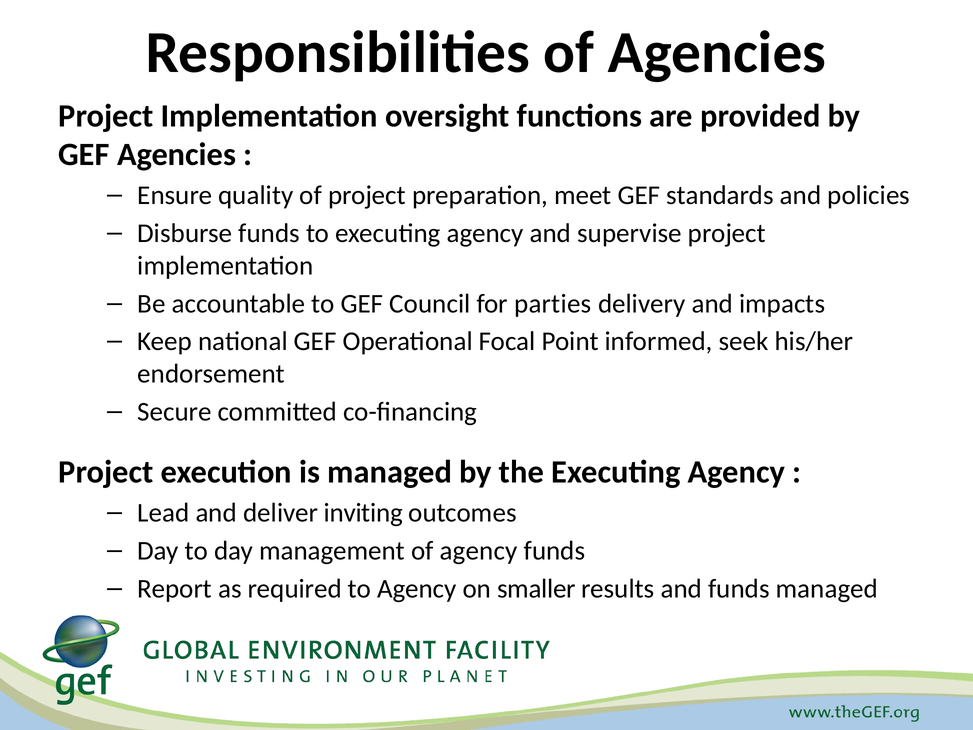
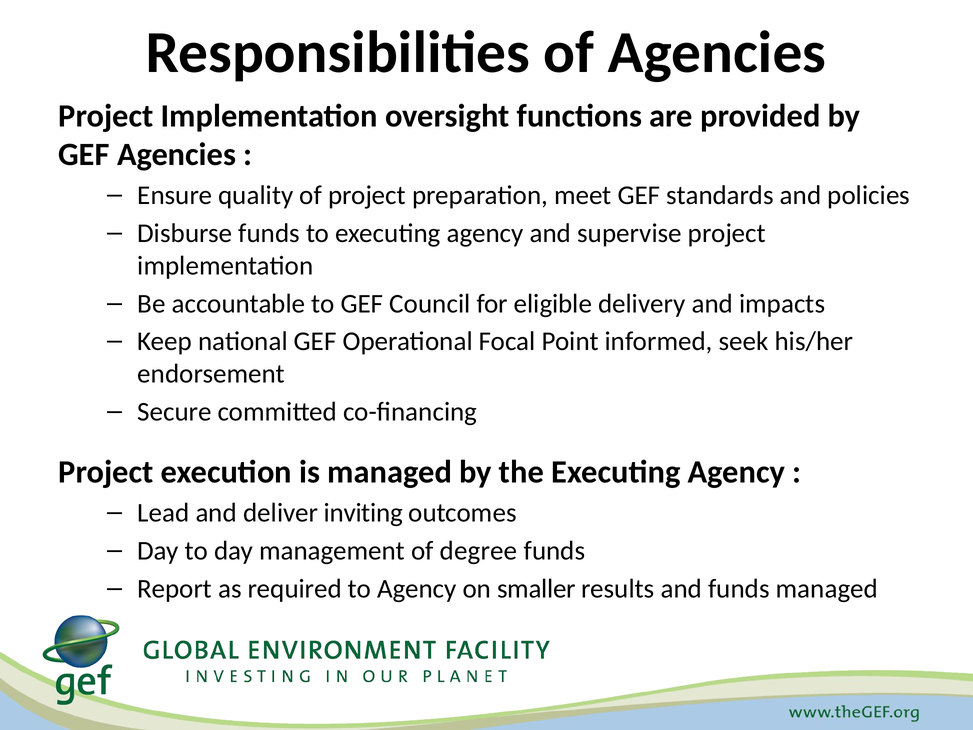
parties: parties -> eligible
of agency: agency -> degree
